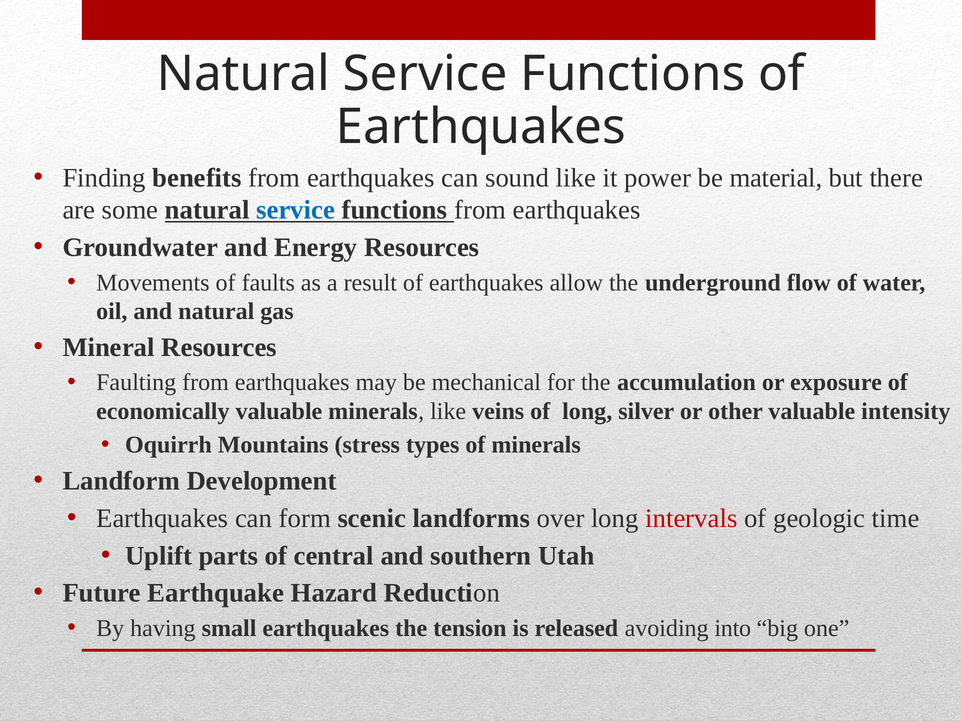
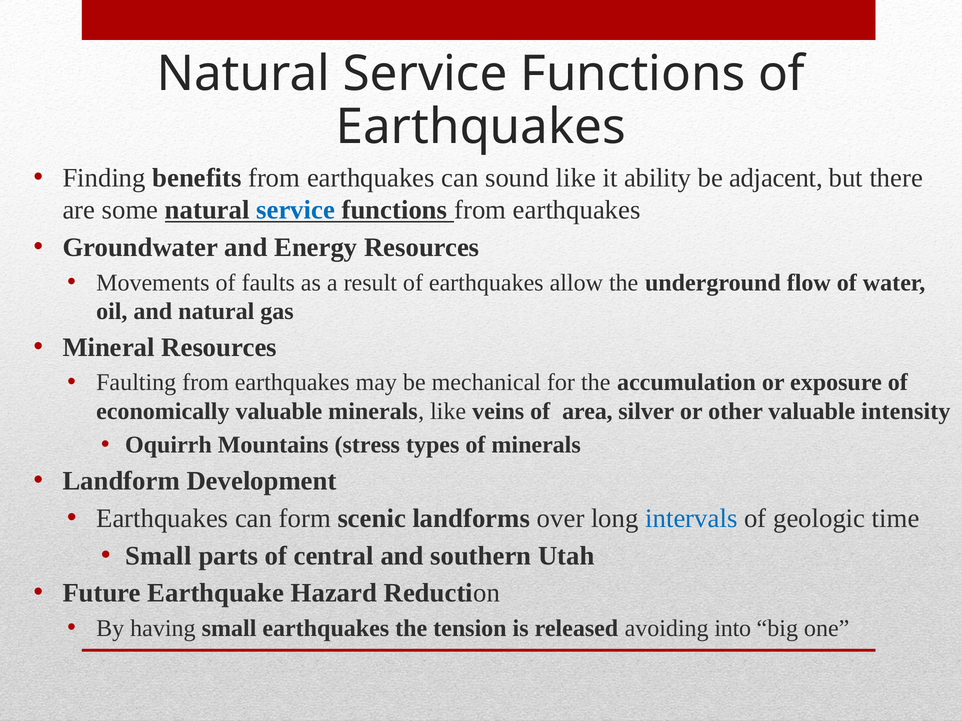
power: power -> ability
material: material -> adjacent
of long: long -> area
intervals colour: red -> blue
Uplift at (159, 556): Uplift -> Small
